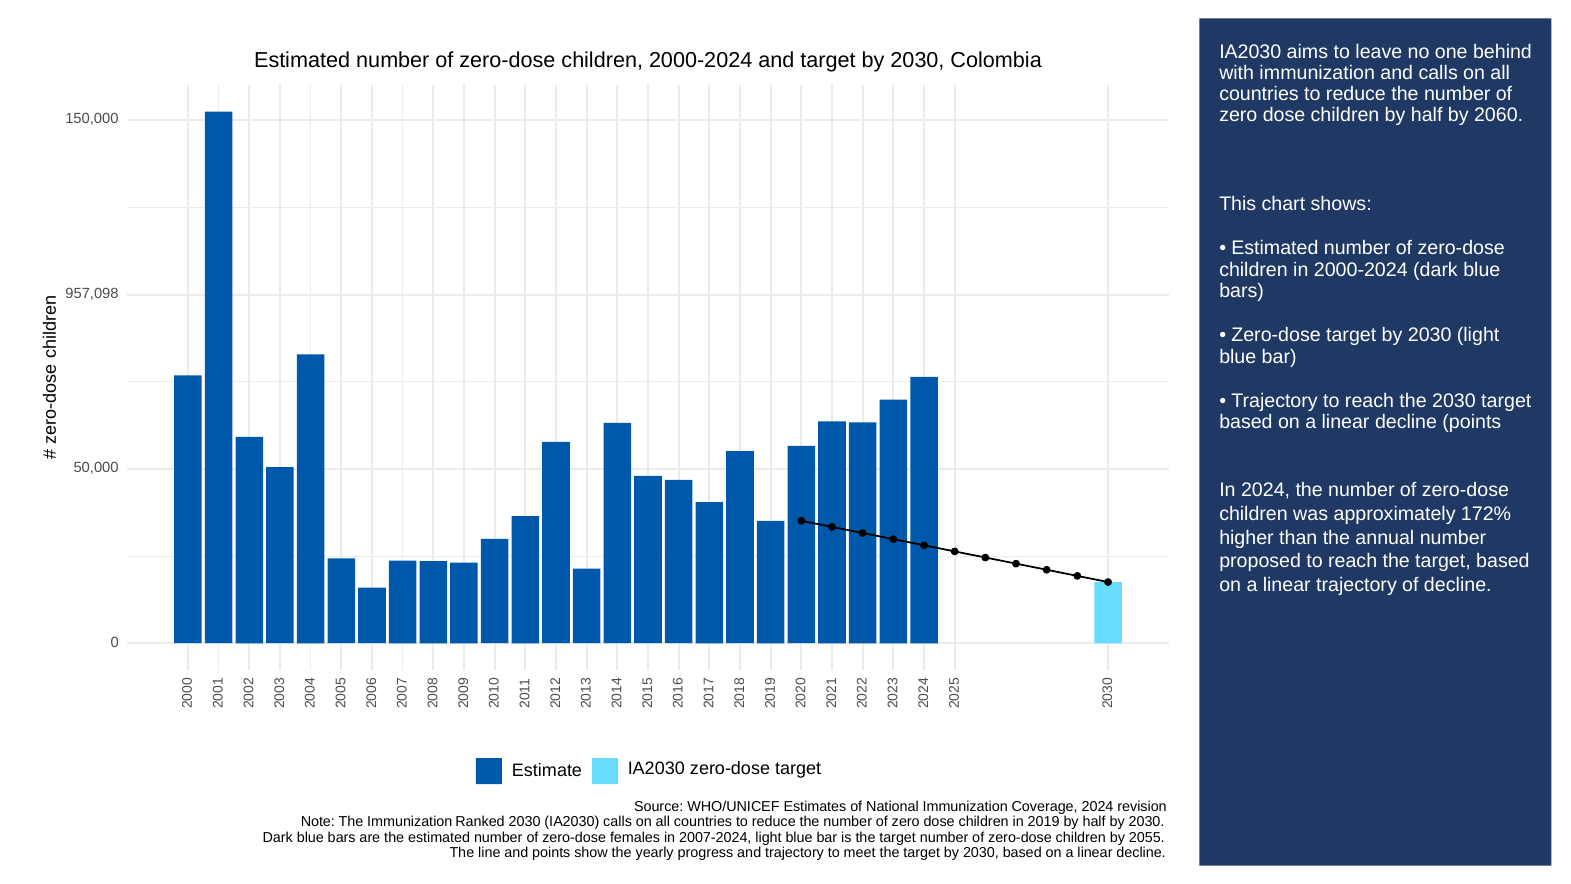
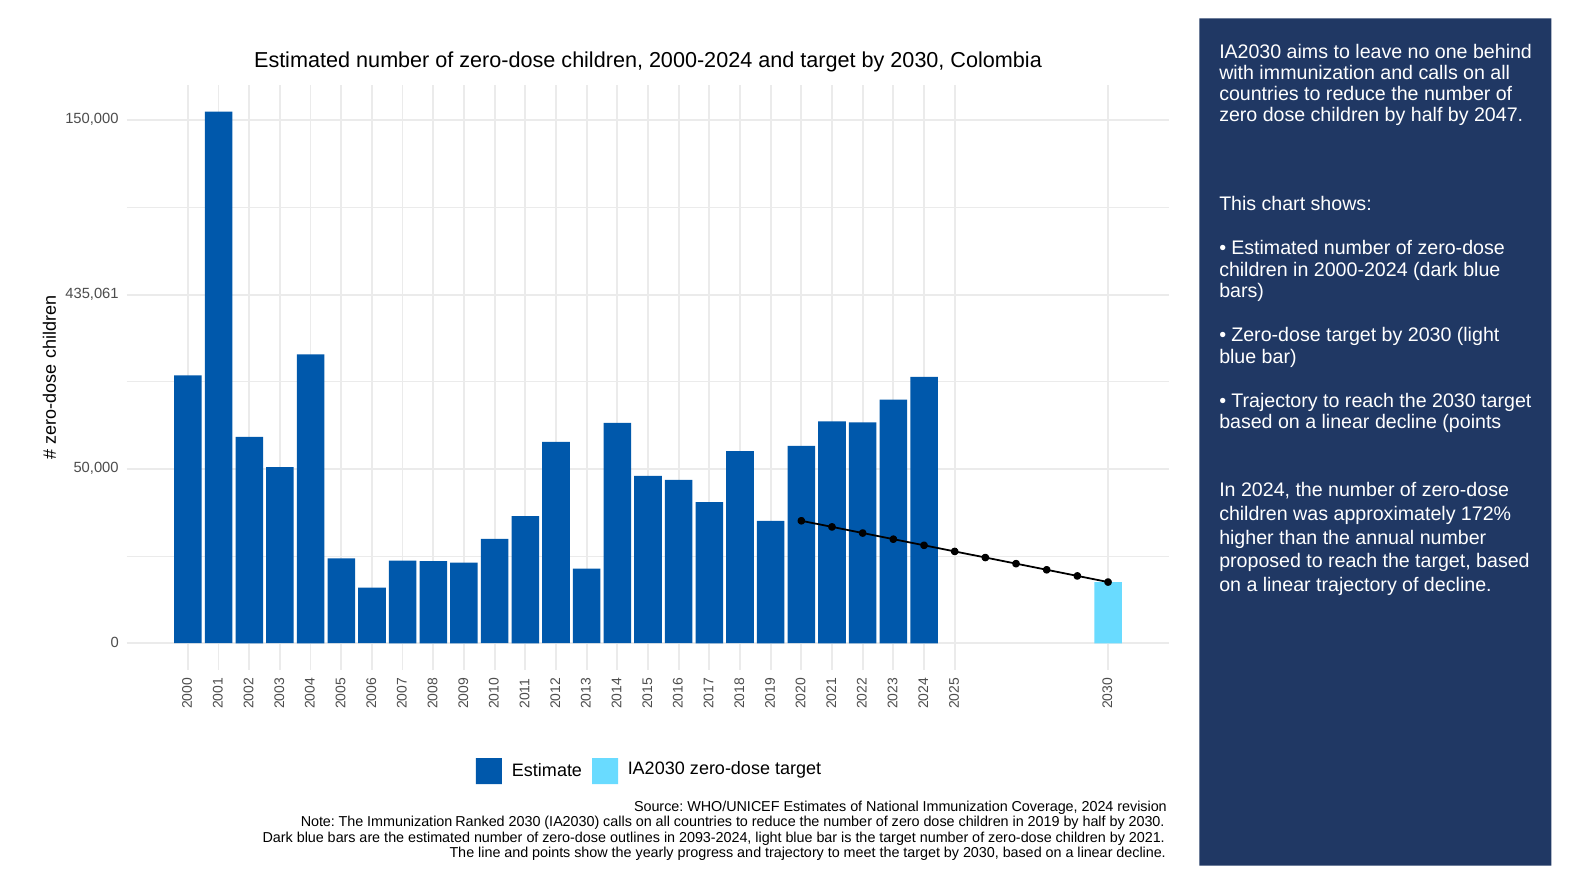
2060: 2060 -> 2047
957,098: 957,098 -> 435,061
females: females -> outlines
2007-2024: 2007-2024 -> 2093-2024
2055: 2055 -> 2021
